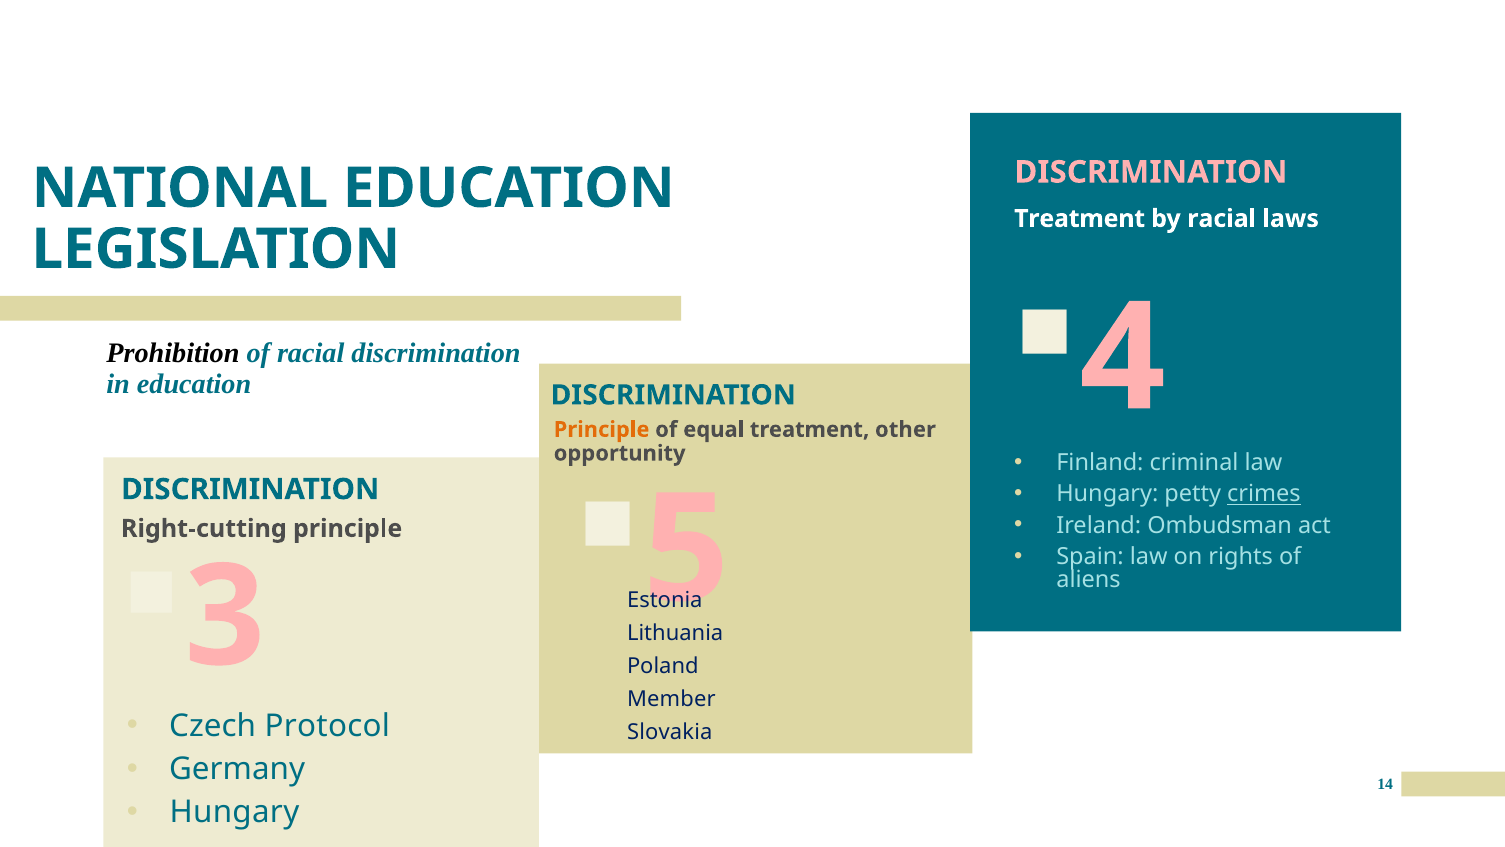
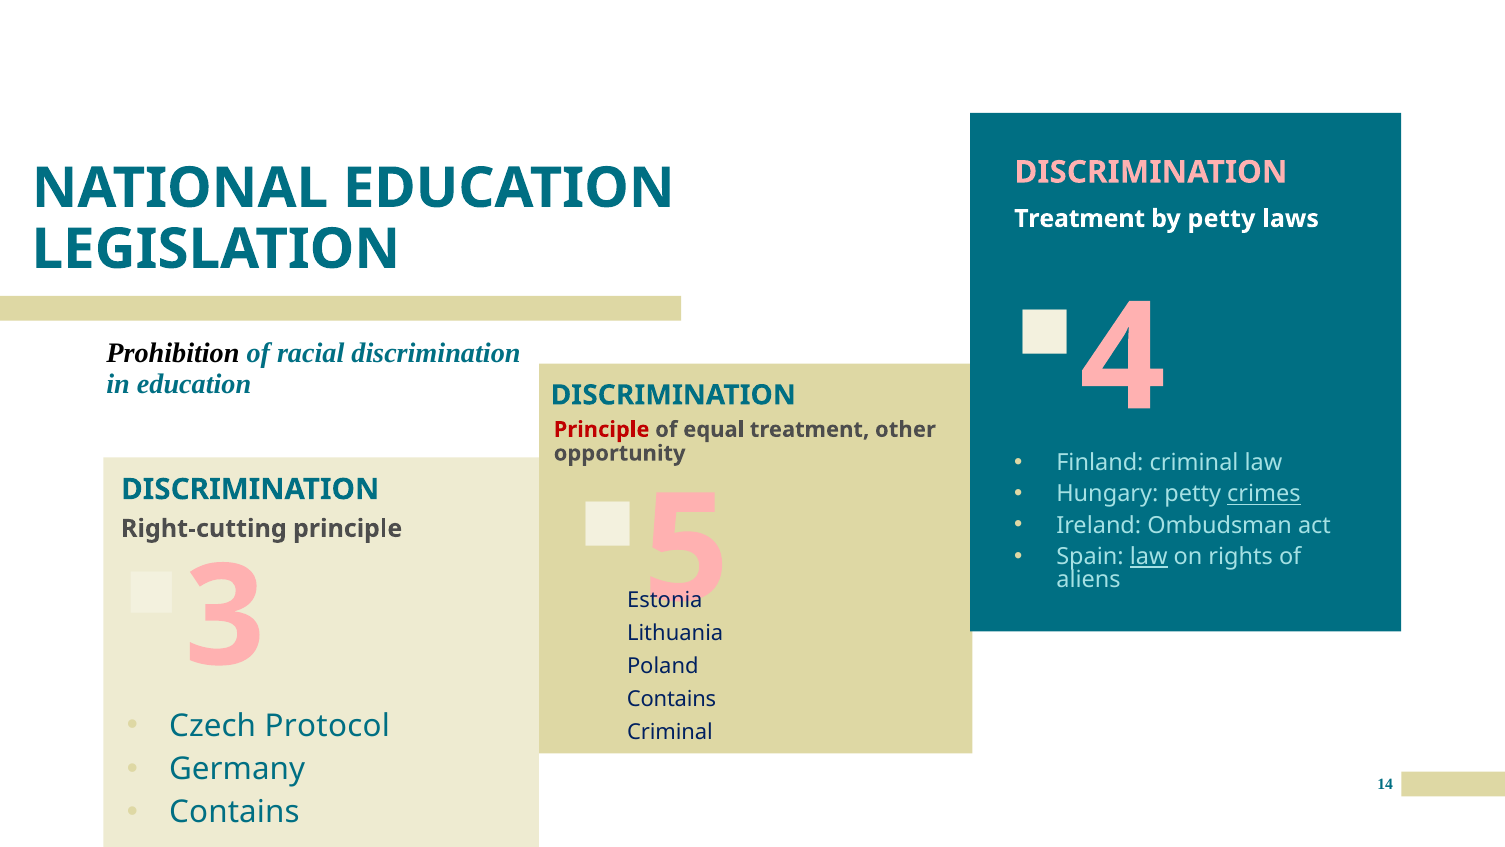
by racial: racial -> petty
Principle at (602, 429) colour: orange -> red
law at (1149, 557) underline: none -> present
Member at (671, 699): Member -> Contains
Slovakia at (670, 732): Slovakia -> Criminal
Hungary at (234, 812): Hungary -> Contains
